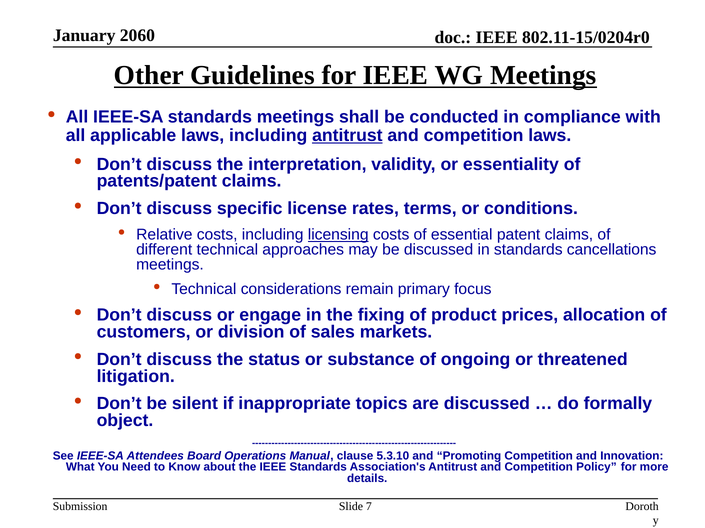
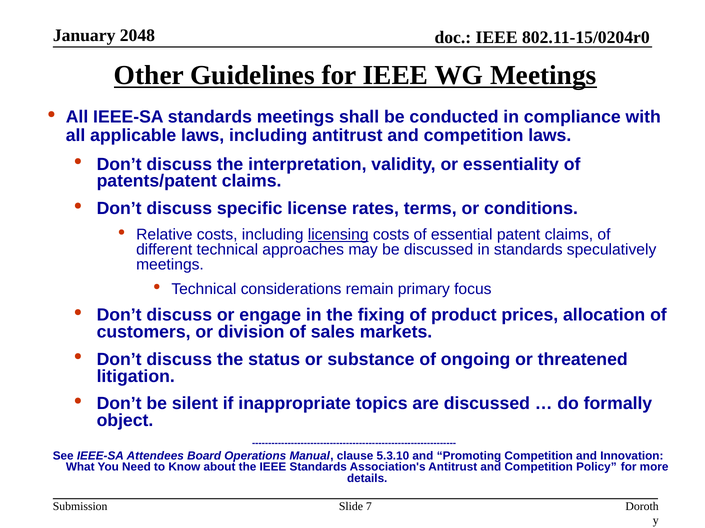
2060: 2060 -> 2048
antitrust at (347, 136) underline: present -> none
cancellations: cancellations -> speculatively
